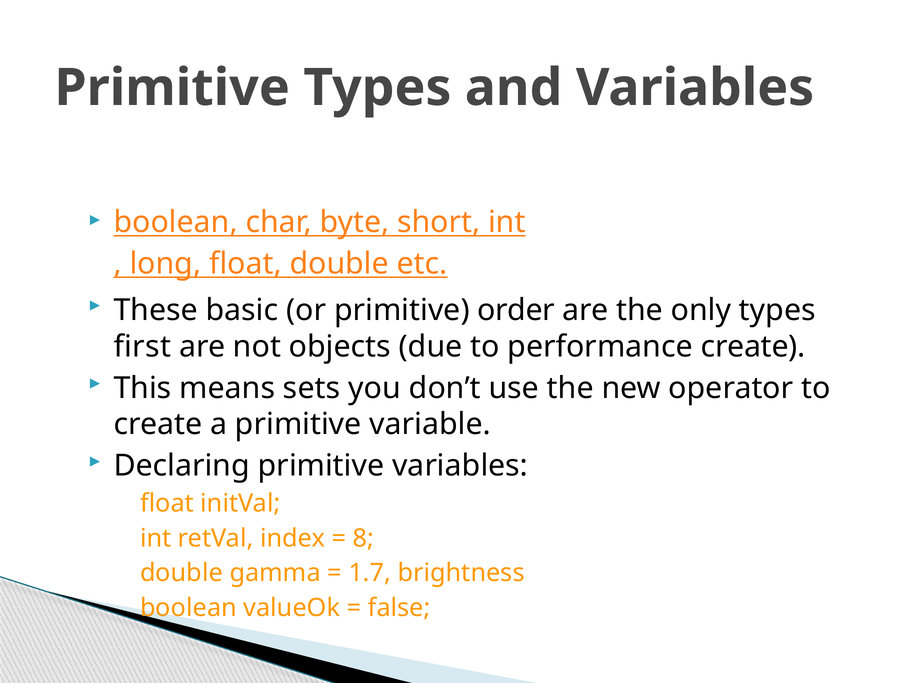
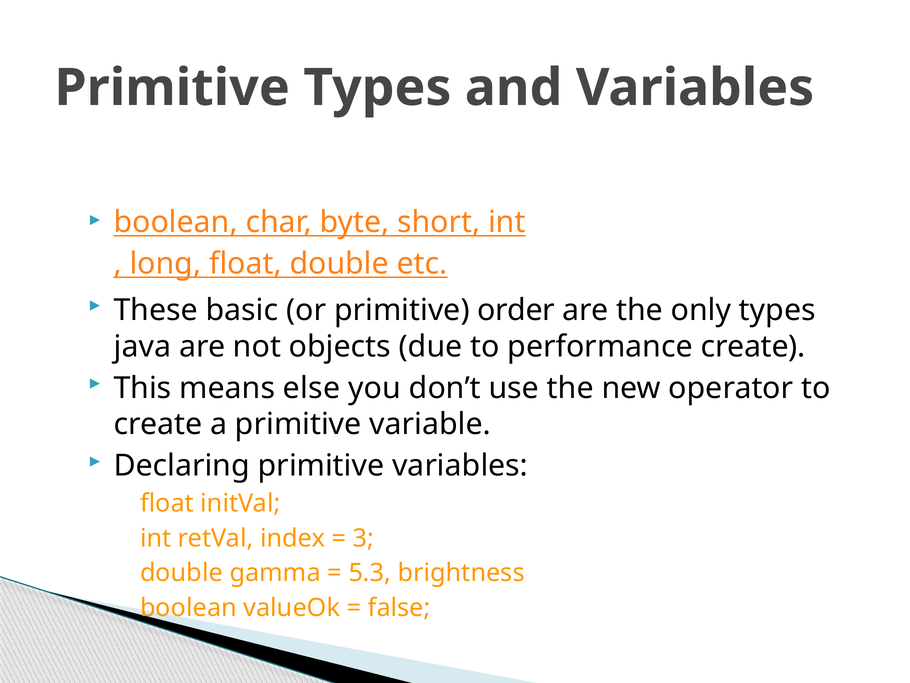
first: first -> java
sets: sets -> else
8: 8 -> 3
1.7: 1.7 -> 5.3
